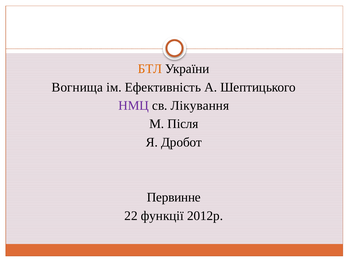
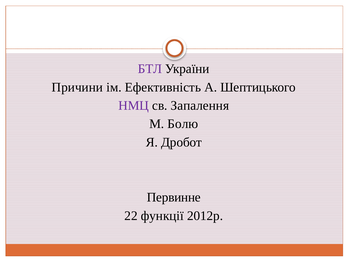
БТЛ colour: orange -> purple
Вогнища: Вогнища -> Причини
Лікування: Лікування -> Запалення
Після: Після -> Болю
